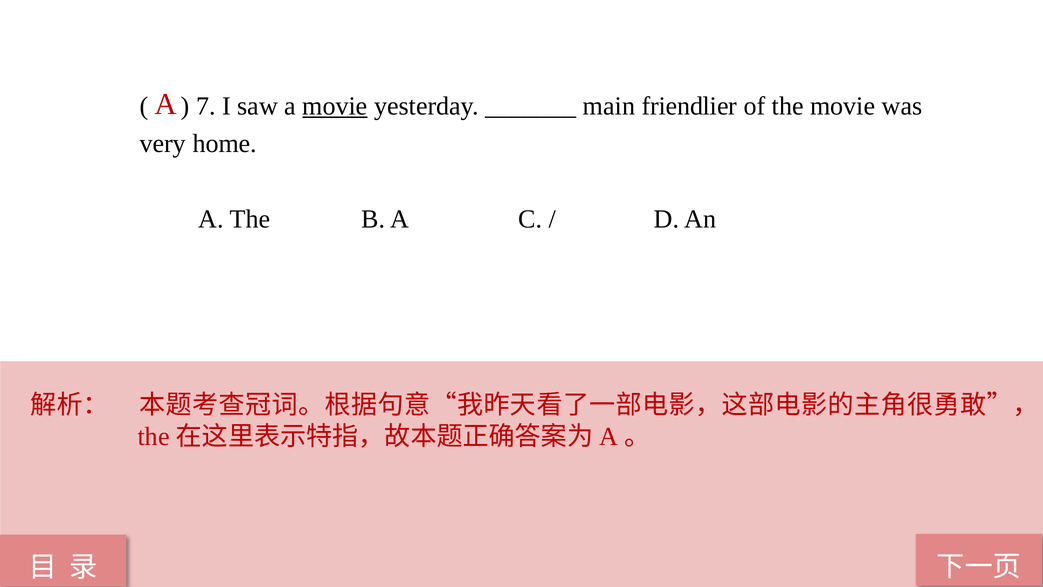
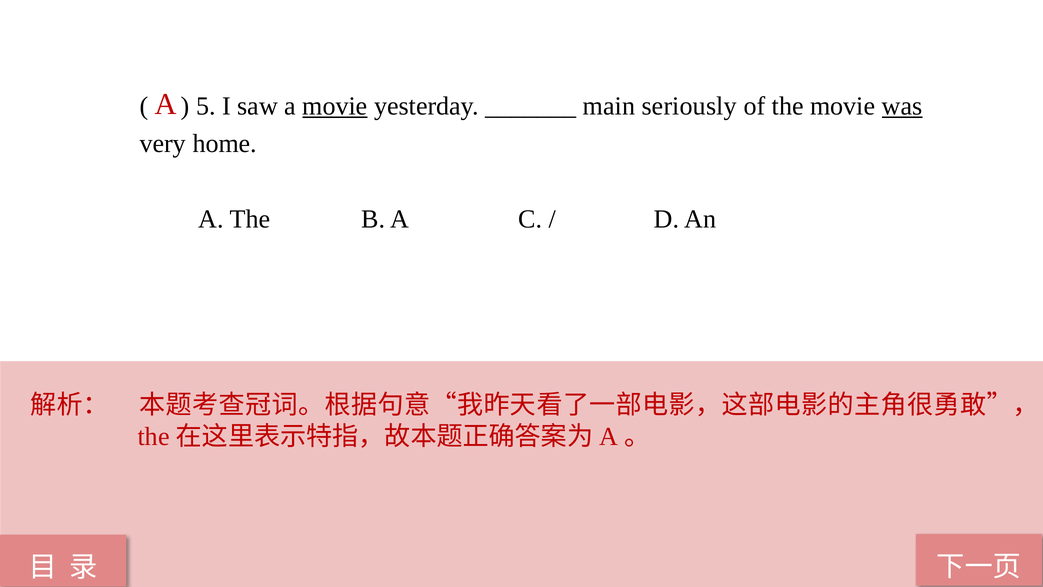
7: 7 -> 5
friendlier: friendlier -> seriously
was underline: none -> present
